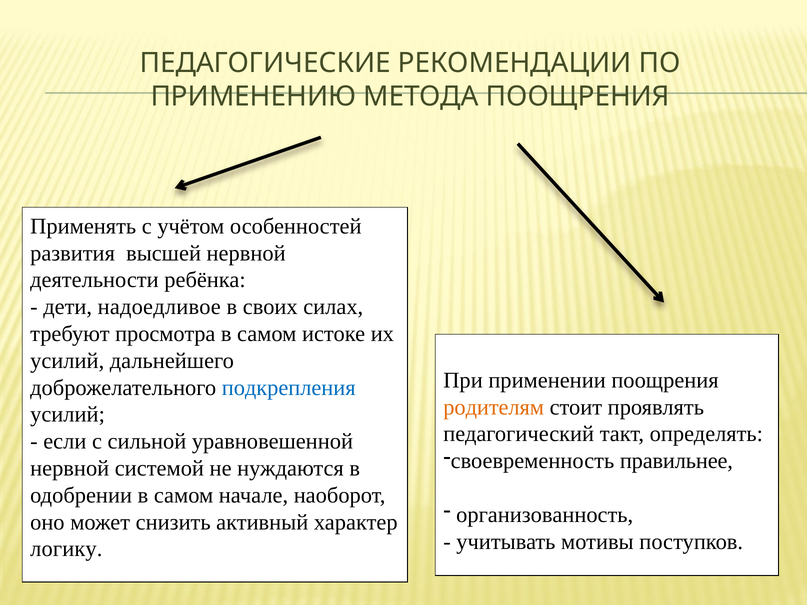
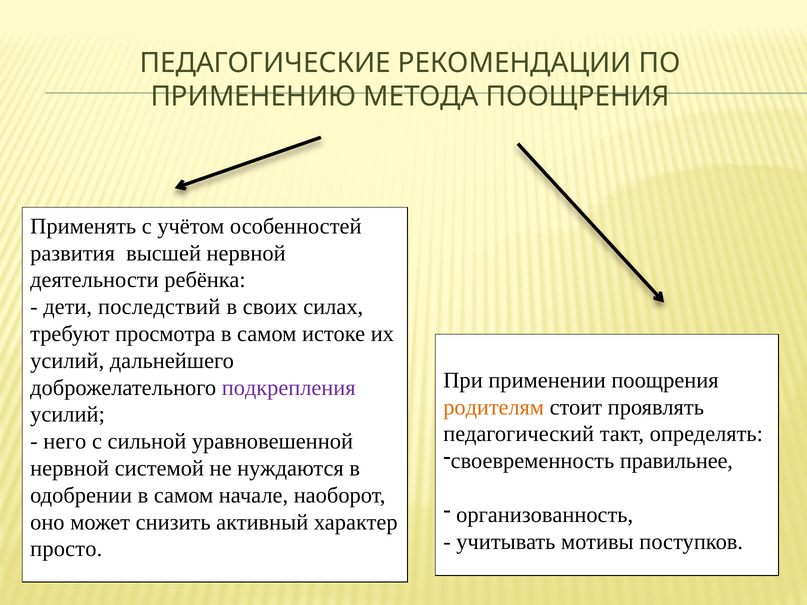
надоедливое: надоедливое -> последствий
подкрепления colour: blue -> purple
если: если -> него
логику: логику -> просто
